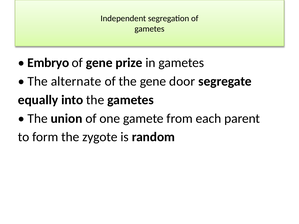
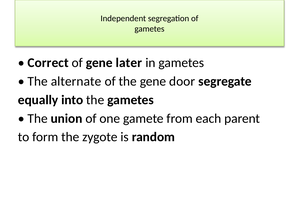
Embryo: Embryo -> Correct
prize: prize -> later
